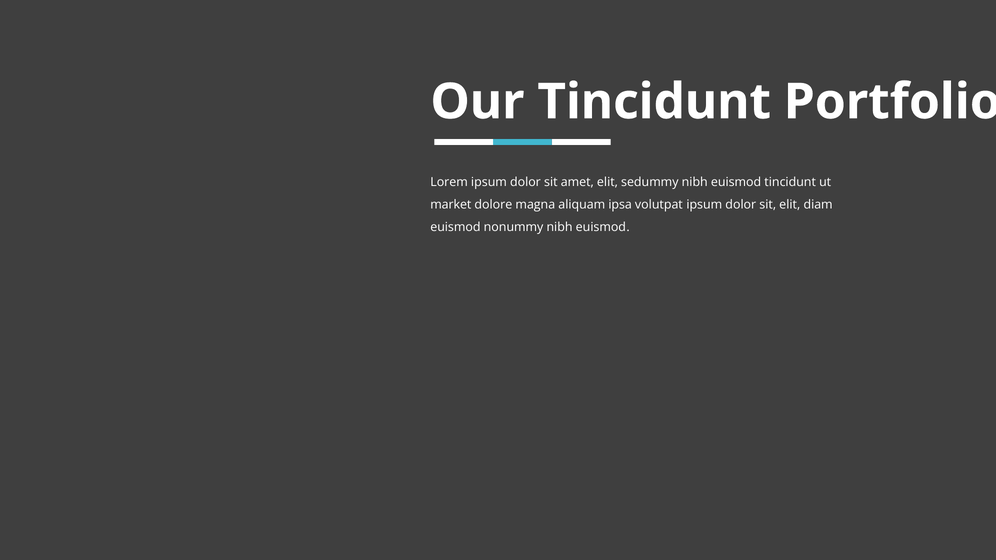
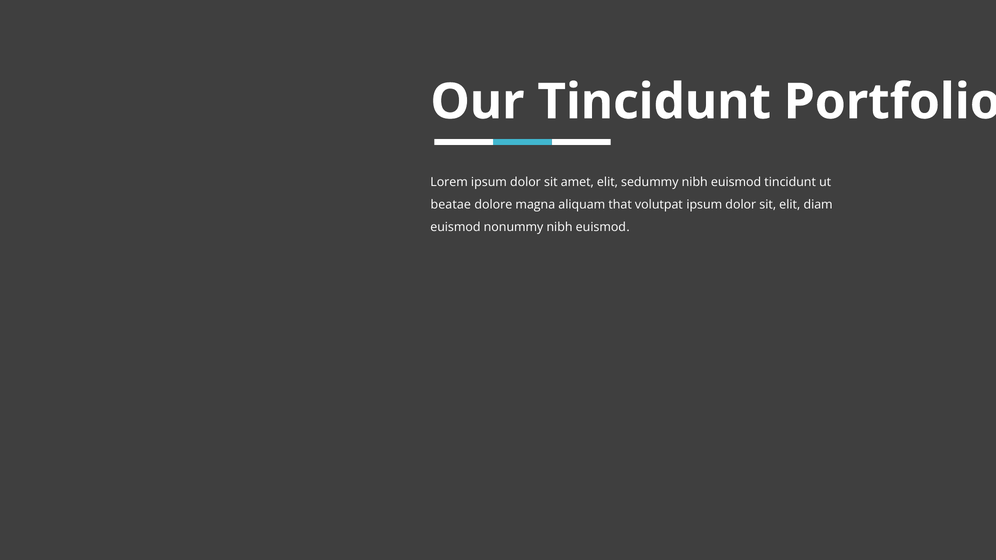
market: market -> beatae
ipsa: ipsa -> that
